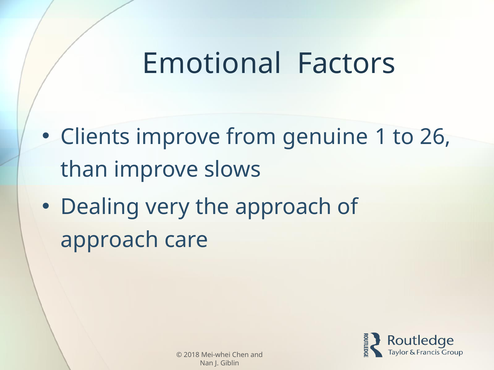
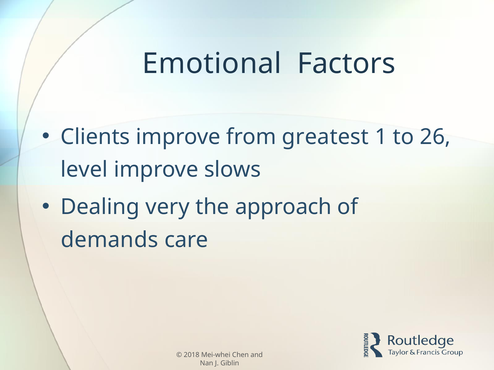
genuine: genuine -> greatest
than: than -> level
approach at (110, 240): approach -> demands
